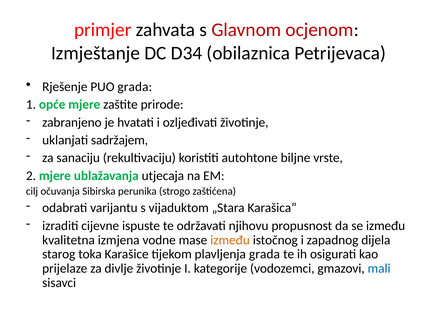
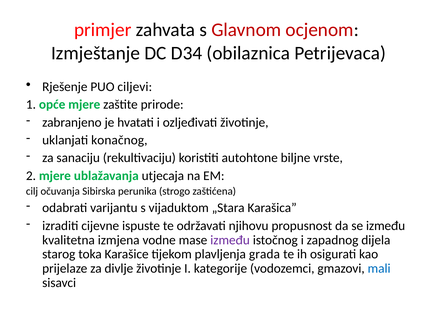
PUO grada: grada -> ciljevi
sadržajem: sadržajem -> konačnog
između at (230, 240) colour: orange -> purple
